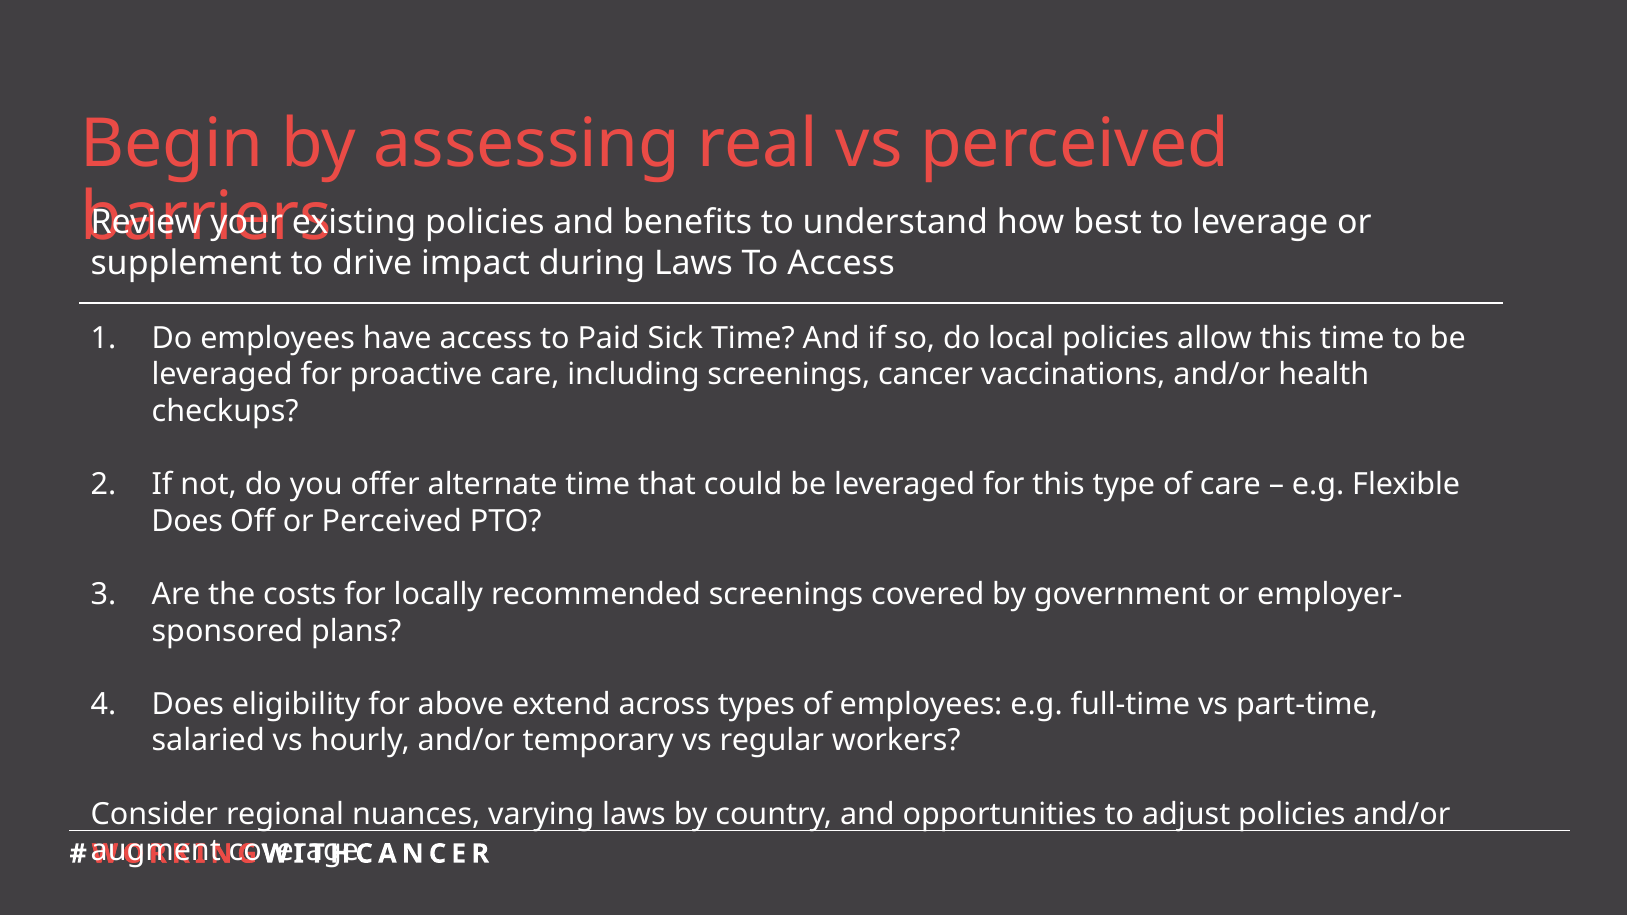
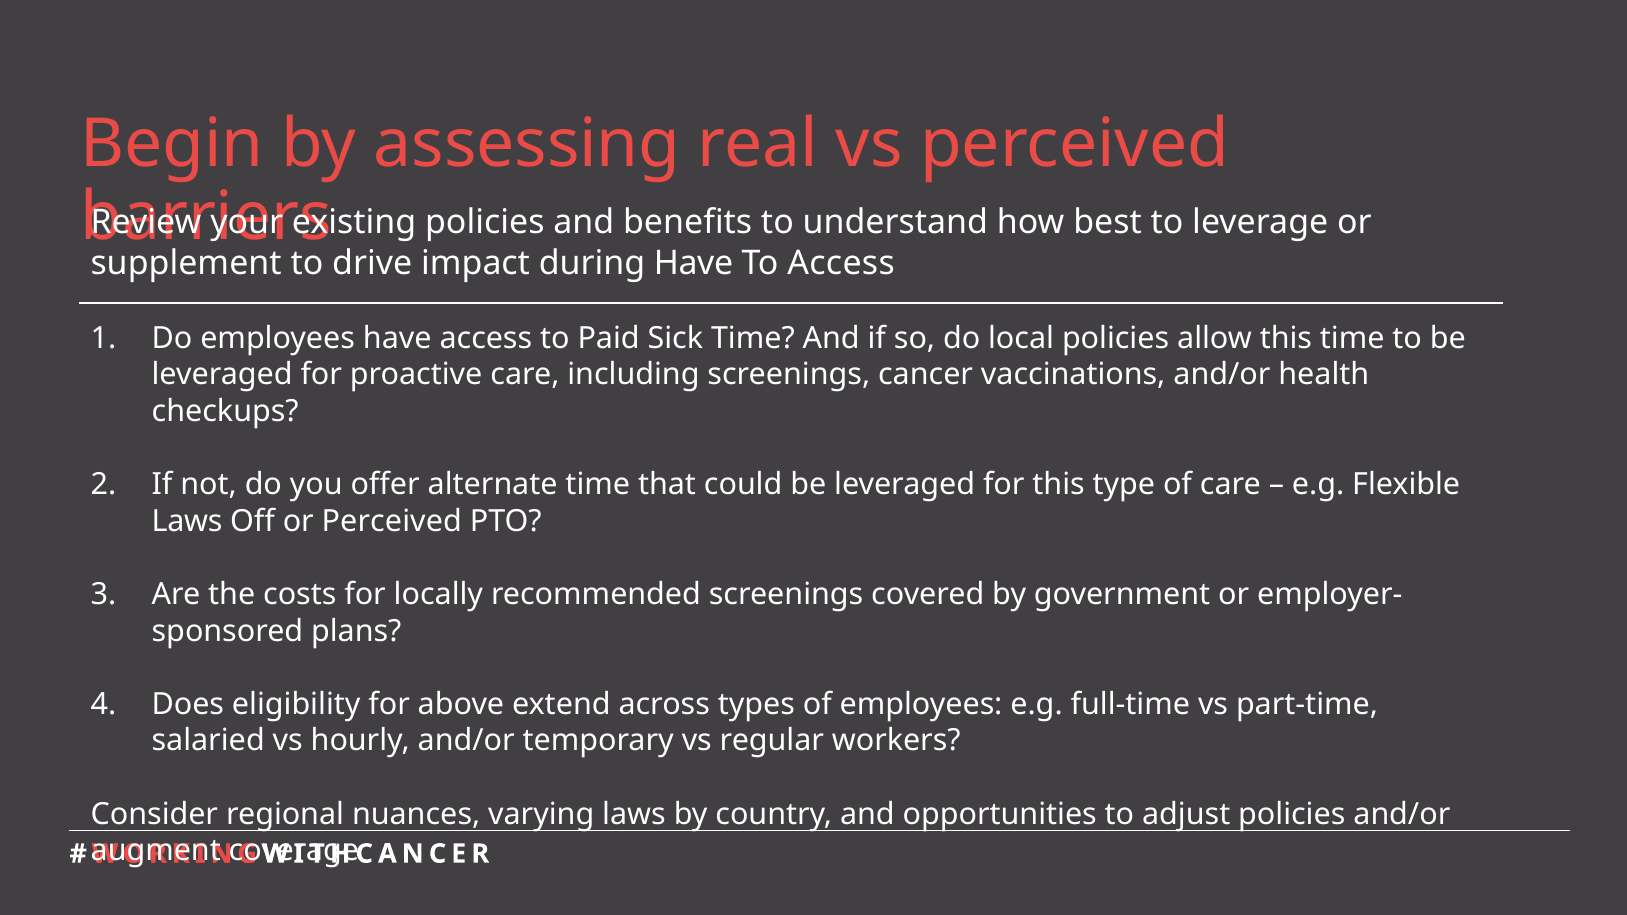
during Laws: Laws -> Have
Does at (187, 521): Does -> Laws
